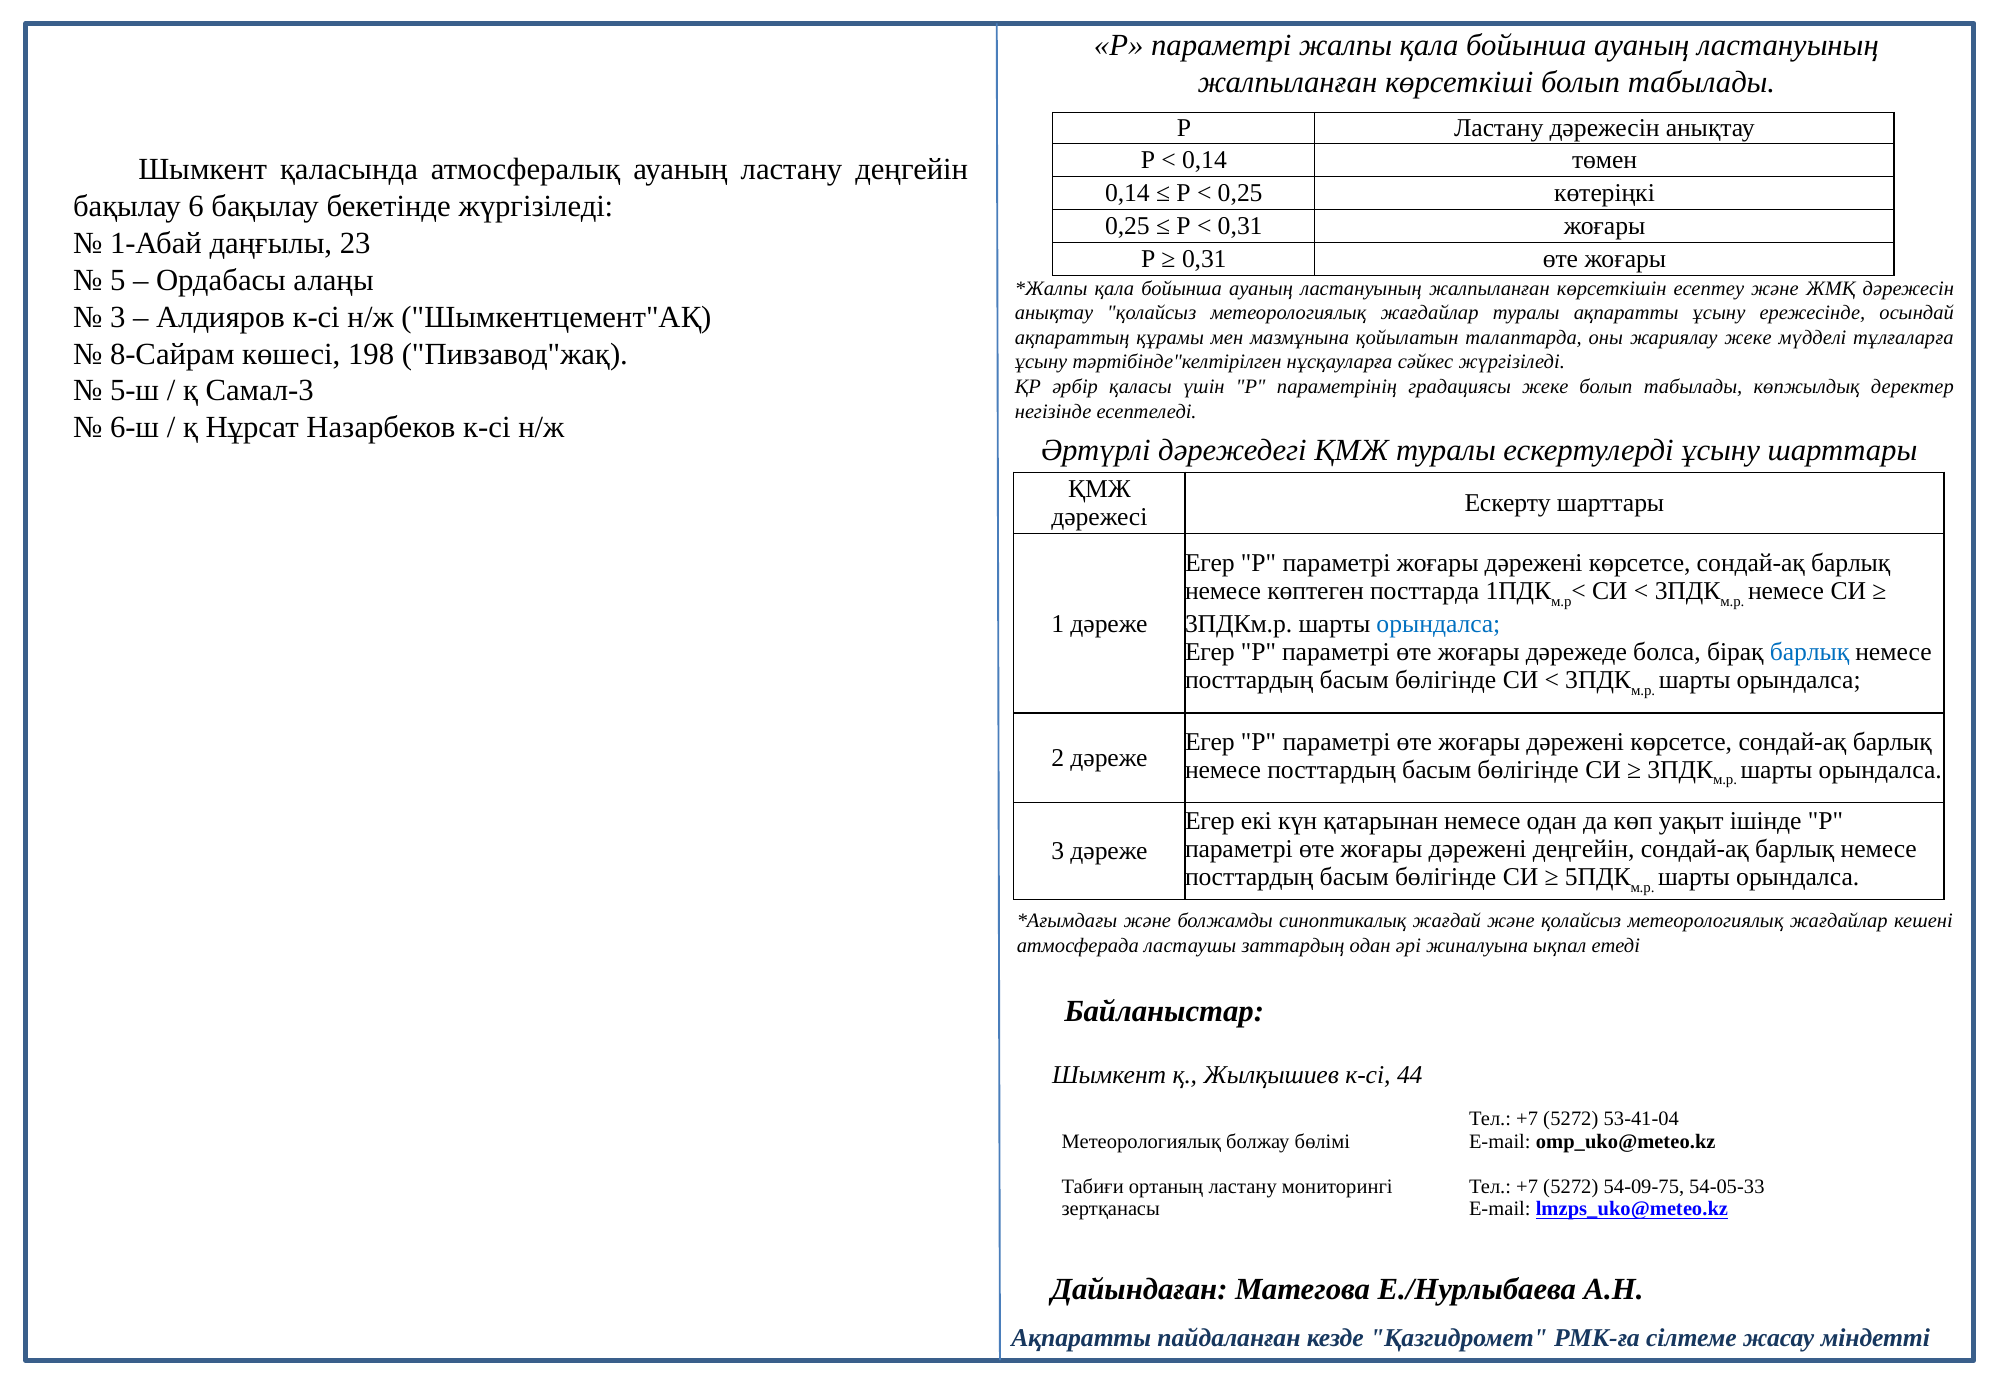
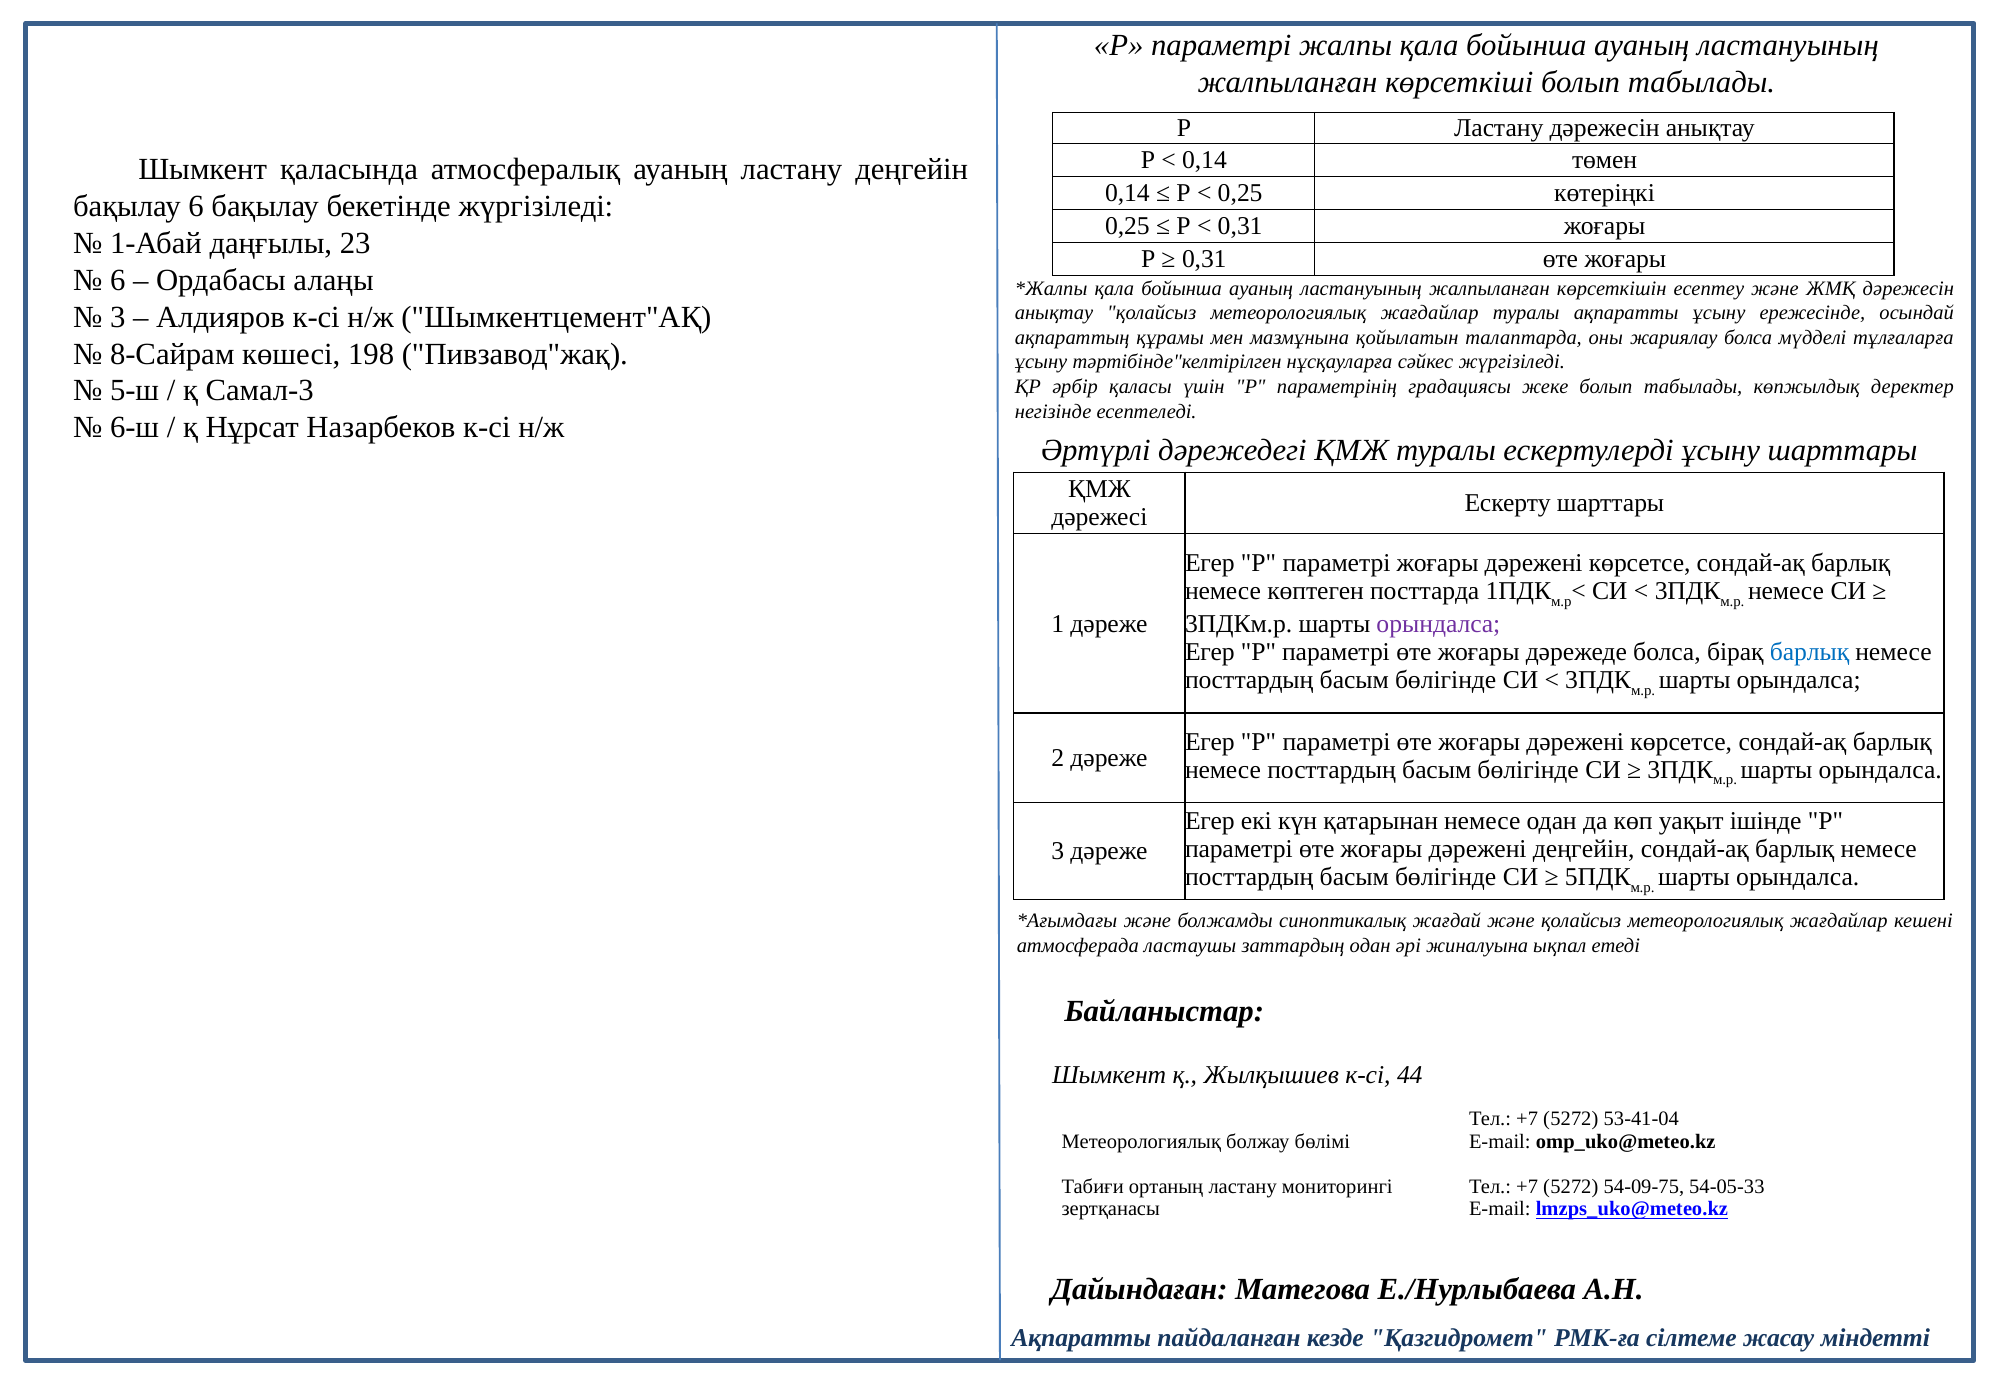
5 at (118, 280): 5 -> 6
жариялау жеке: жеке -> болса
орындалса at (1438, 624) colour: blue -> purple
